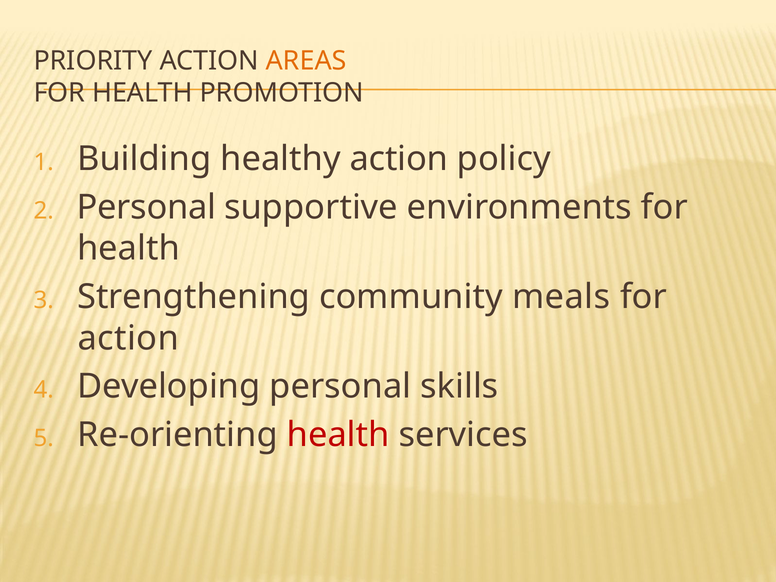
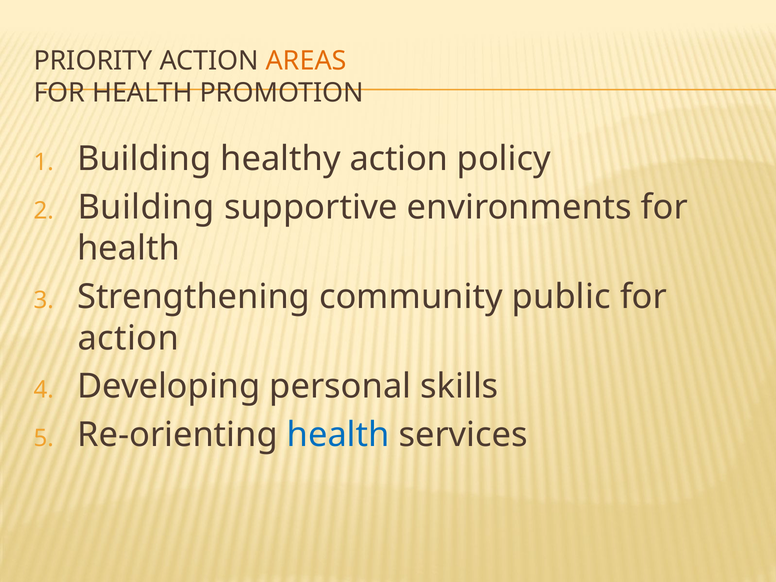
Personal at (146, 207): Personal -> Building
meals: meals -> public
health at (338, 435) colour: red -> blue
